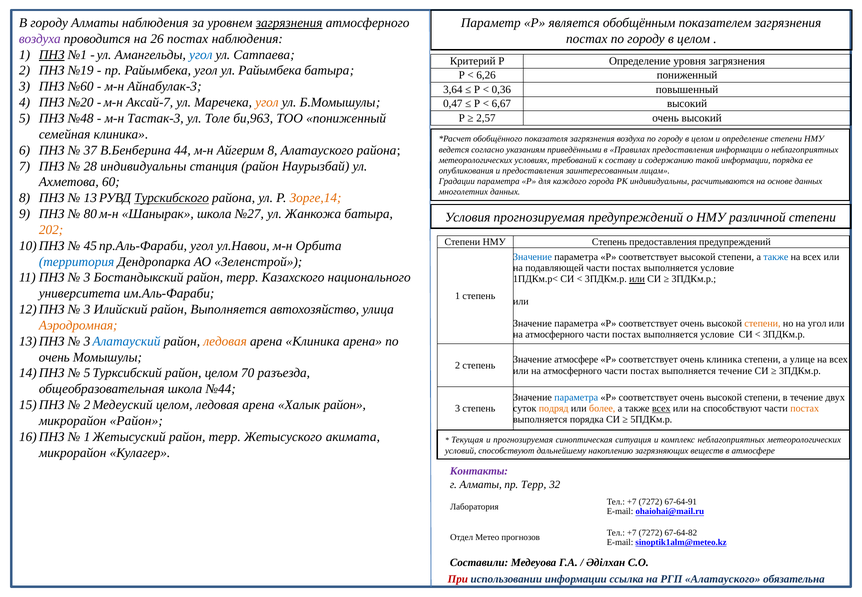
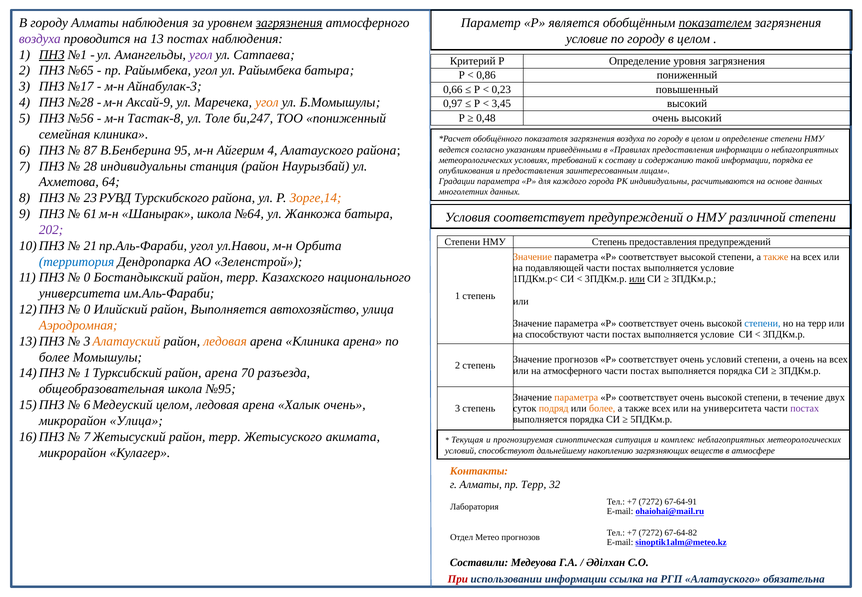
показателем underline: none -> present
26: 26 -> 13
постах at (587, 39): постах -> условие
угол at (201, 55) colour: blue -> purple
№19: №19 -> №65
6,26: 6,26 -> 0,86
№60: №60 -> №17
3,64: 3,64 -> 0,66
0,36: 0,36 -> 0,23
№20: №20 -> №28
Аксай-7: Аксай-7 -> Аксай-9
0,47: 0,47 -> 0,97
6,67: 6,67 -> 3,45
№48: №48 -> №56
Тастак-3: Тастак-3 -> Тастак-8
би,963: би,963 -> би,247
2,57: 2,57 -> 0,48
37: 37 -> 87
44: 44 -> 95
Айгерим 8: 8 -> 4
60: 60 -> 64
13: 13 -> 23
Турскибского underline: present -> none
80: 80 -> 61
№27: №27 -> №64
Условия прогнозируемая: прогнозируемая -> соответствует
202 colour: orange -> purple
45: 45 -> 21
Значение at (533, 257) colour: blue -> orange
также at (776, 257) colour: blue -> orange
3 at (87, 277): 3 -> 0
3 at (87, 309): 3 -> 0
степени at (763, 323) colour: orange -> blue
на угол: угол -> терр
атмосферного at (555, 334): атмосферного -> способствуют
Алатауский colour: blue -> orange
очень at (54, 357): очень -> более
Значение атмосфере: атмосфере -> прогнозов
очень клиника: клиника -> условий
а улице: улице -> очень
течение at (735, 371): течение -> порядка
5 at (87, 373): 5 -> 1
район целом: целом -> арена
№44: №44 -> №95
параметра at (576, 397) colour: blue -> orange
2 at (87, 405): 2 -> 6
Халык район: район -> очень
всех at (661, 408) underline: present -> none
на способствуют: способствуют -> университета
постах at (805, 408) colour: orange -> purple
микрорайон Район: Район -> Улица
1 at (87, 437): 1 -> 7
Контакты colour: purple -> orange
